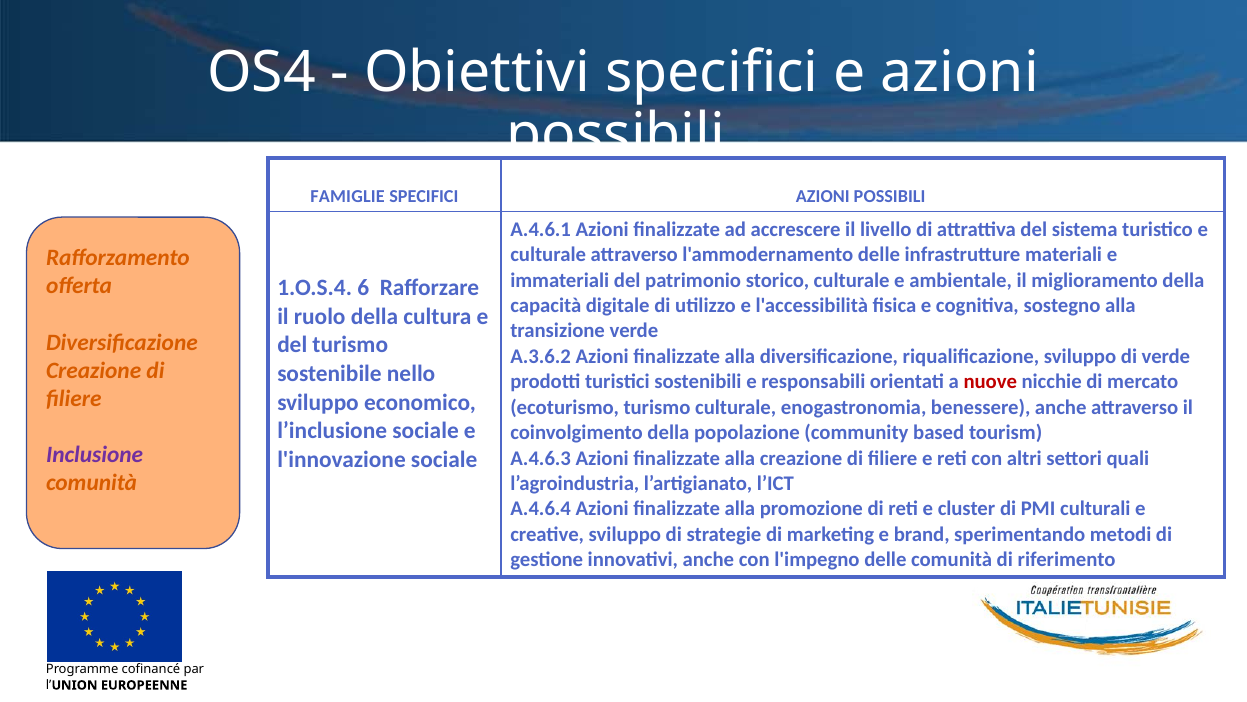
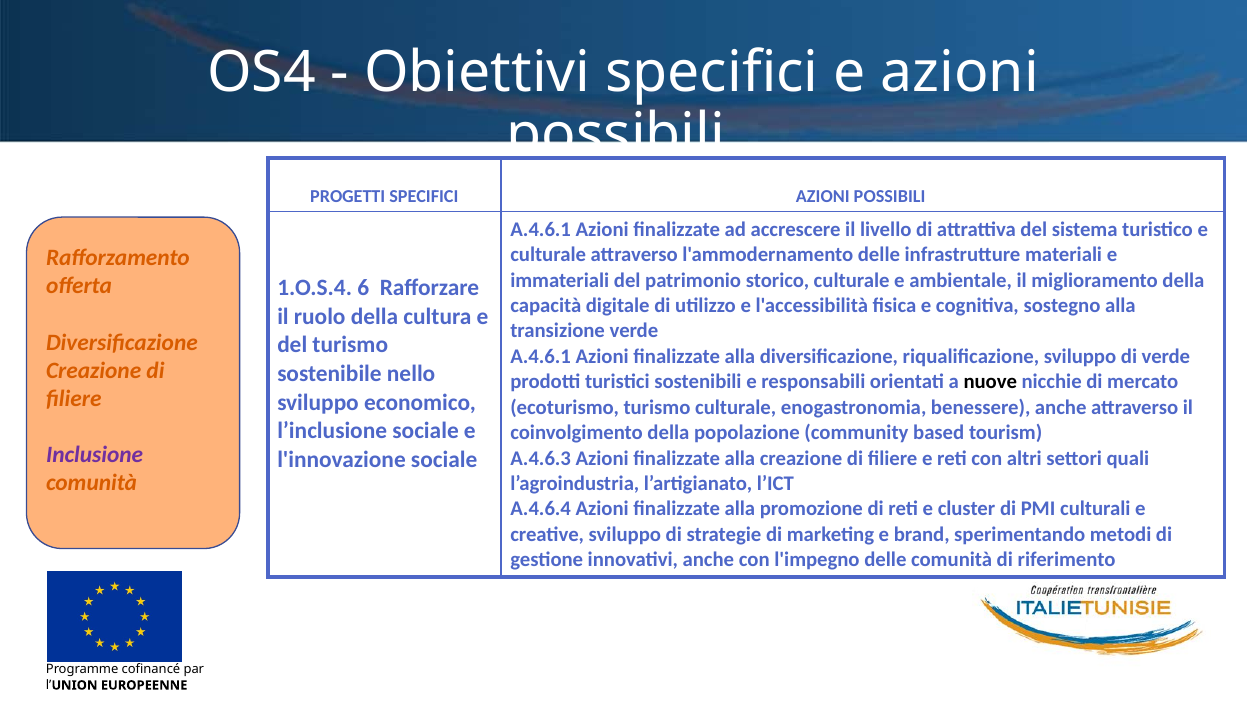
FAMIGLIE: FAMIGLIE -> PROGETTI
A.3.6.2 at (541, 356): A.3.6.2 -> A.4.6.1
nuove colour: red -> black
